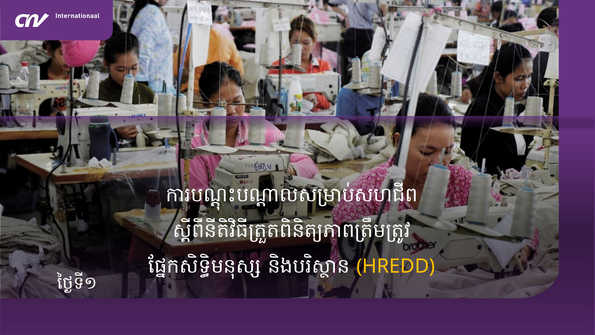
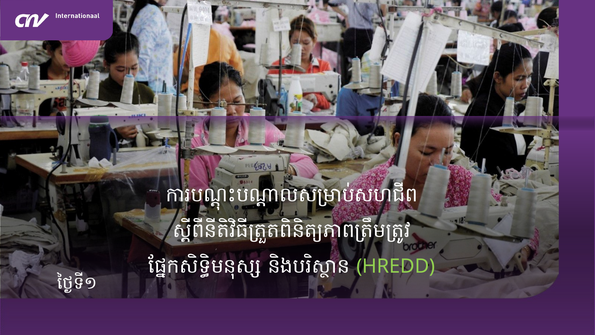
HREDD colour: yellow -> light green
